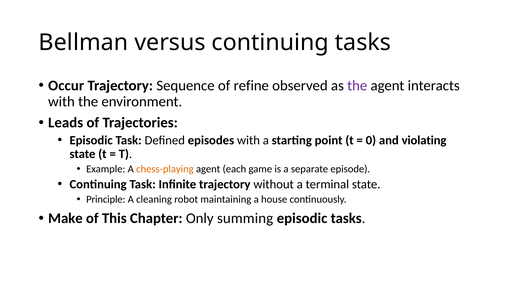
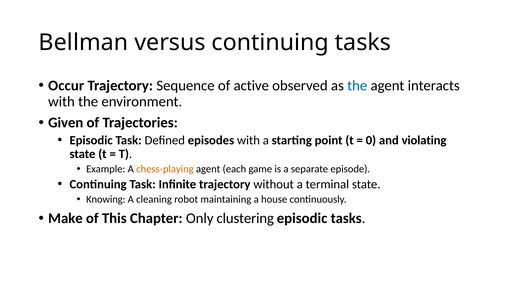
refine: refine -> active
the at (357, 86) colour: purple -> blue
Leads: Leads -> Given
Principle: Principle -> Knowing
summing: summing -> clustering
